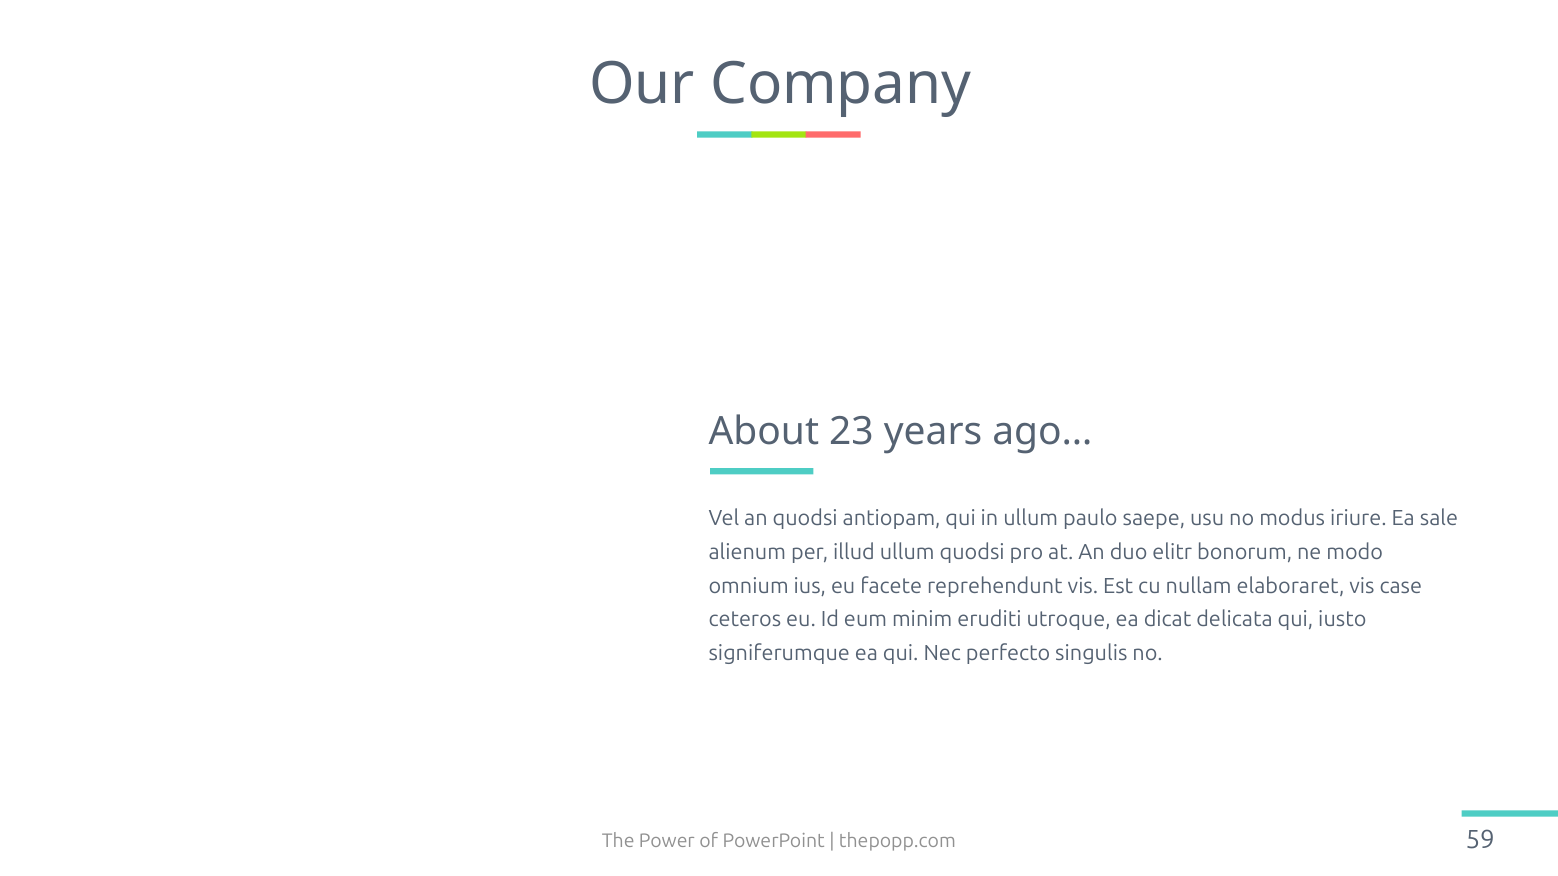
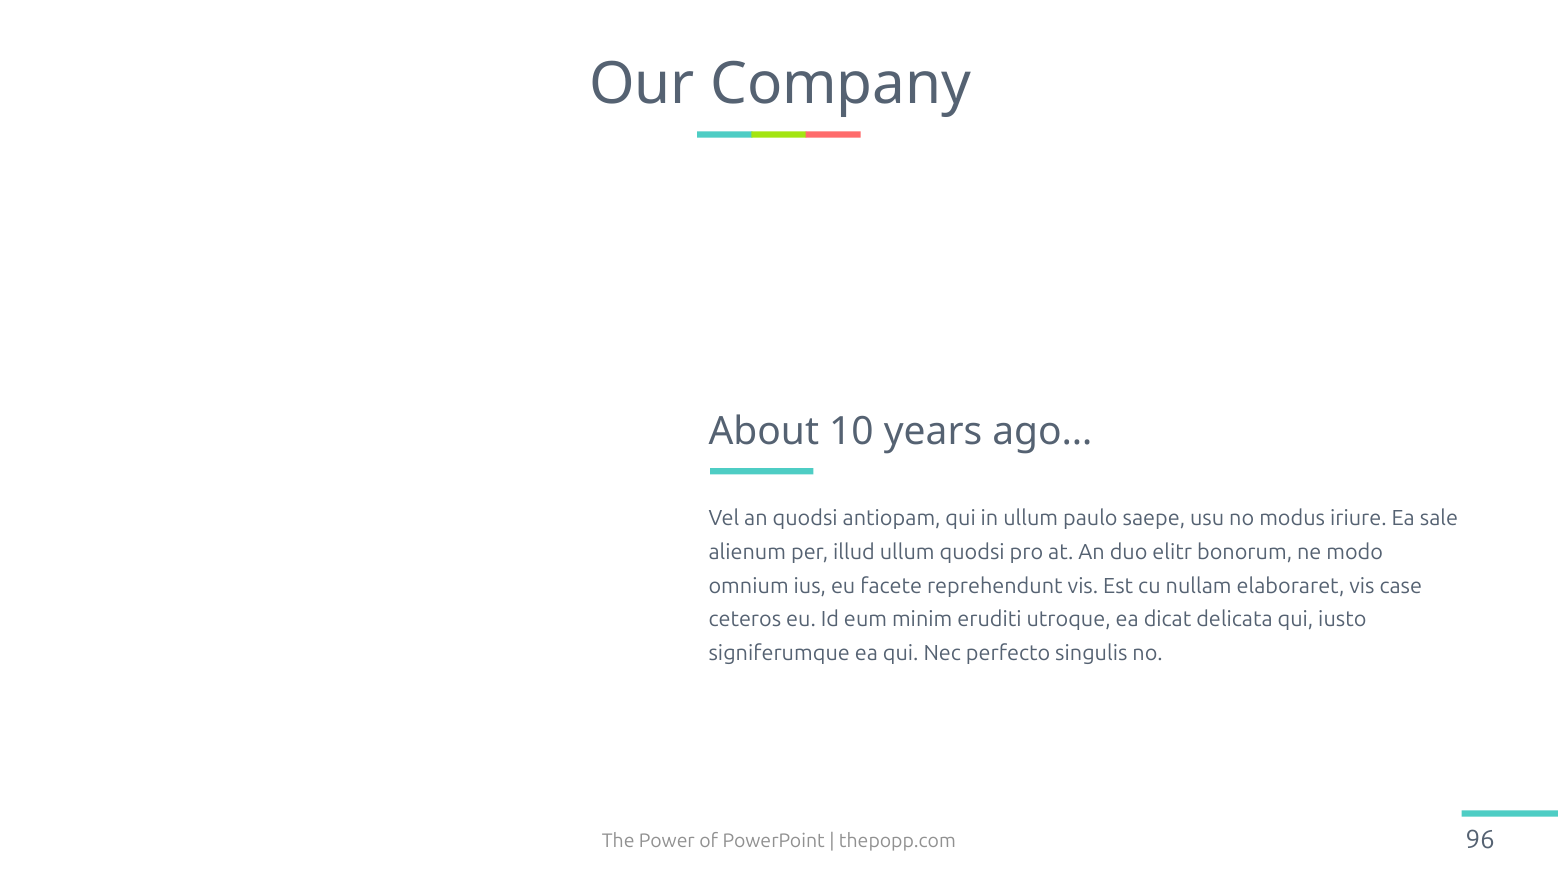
23: 23 -> 10
59: 59 -> 96
